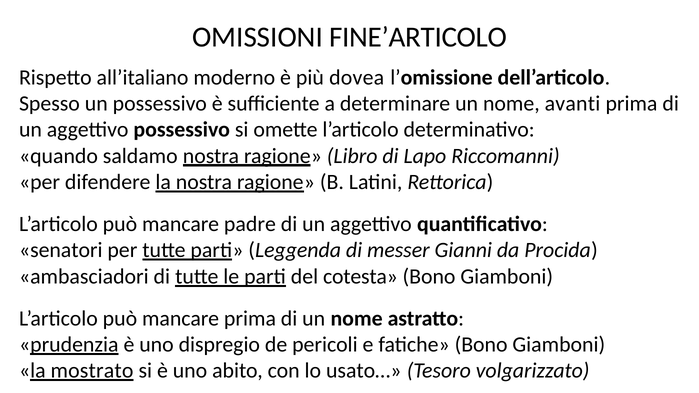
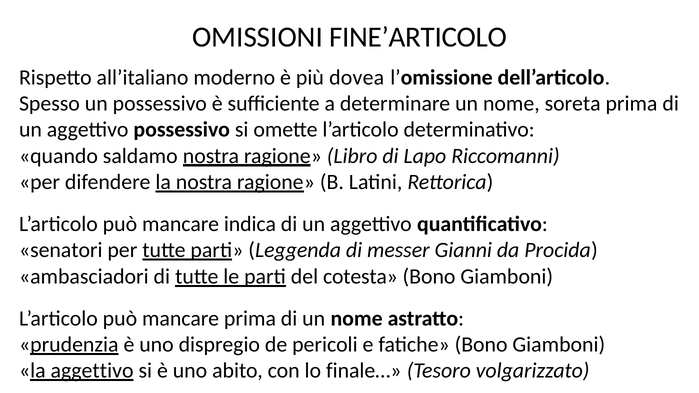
avanti: avanti -> soreta
padre: padre -> indica
la mostrato: mostrato -> aggettivo
usato…: usato… -> finale…
